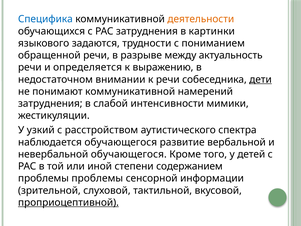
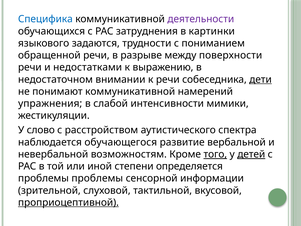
деятельности colour: orange -> purple
актуальность: актуальность -> поверхности
определяется: определяется -> недостатками
затруднения at (50, 103): затруднения -> упражнения
узкий: узкий -> слово
невербальной обучающегося: обучающегося -> возможностям
того underline: none -> present
детей underline: none -> present
содержанием: содержанием -> определяется
